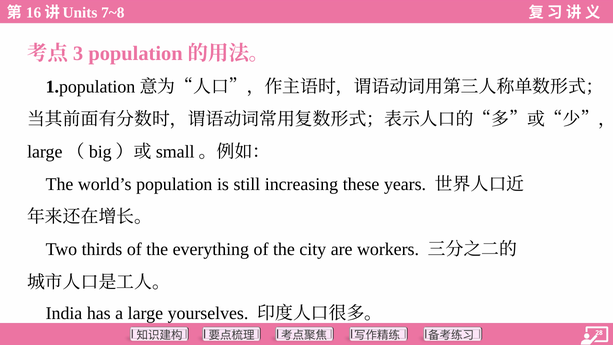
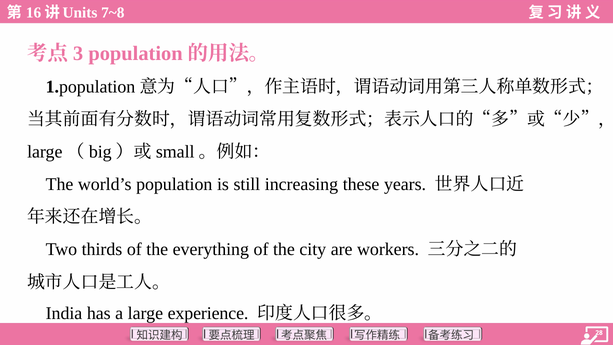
yourselves: yourselves -> experience
